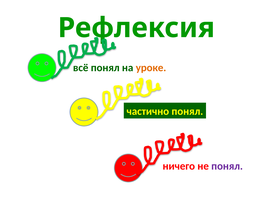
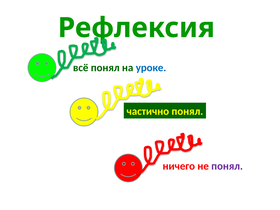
уроке colour: orange -> blue
